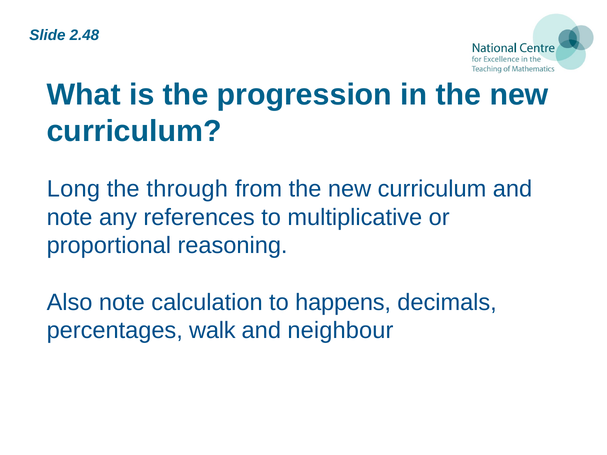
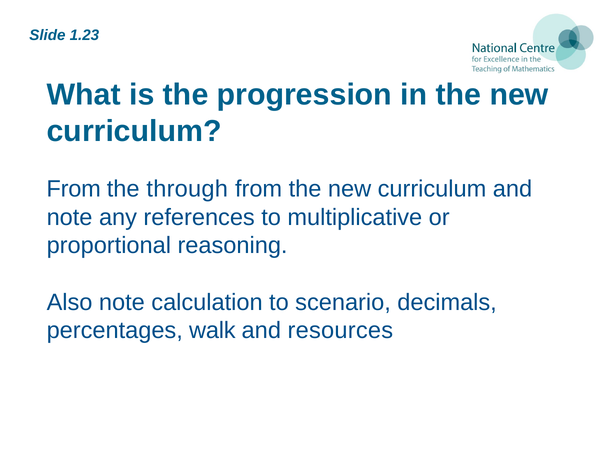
2.48: 2.48 -> 1.23
Long at (73, 189): Long -> From
happens: happens -> scenario
neighbour: neighbour -> resources
